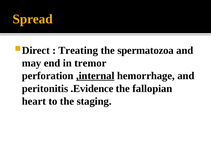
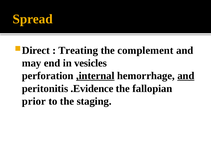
spermatozoa: spermatozoa -> complement
tremor: tremor -> vesicles
and at (186, 75) underline: none -> present
heart: heart -> prior
